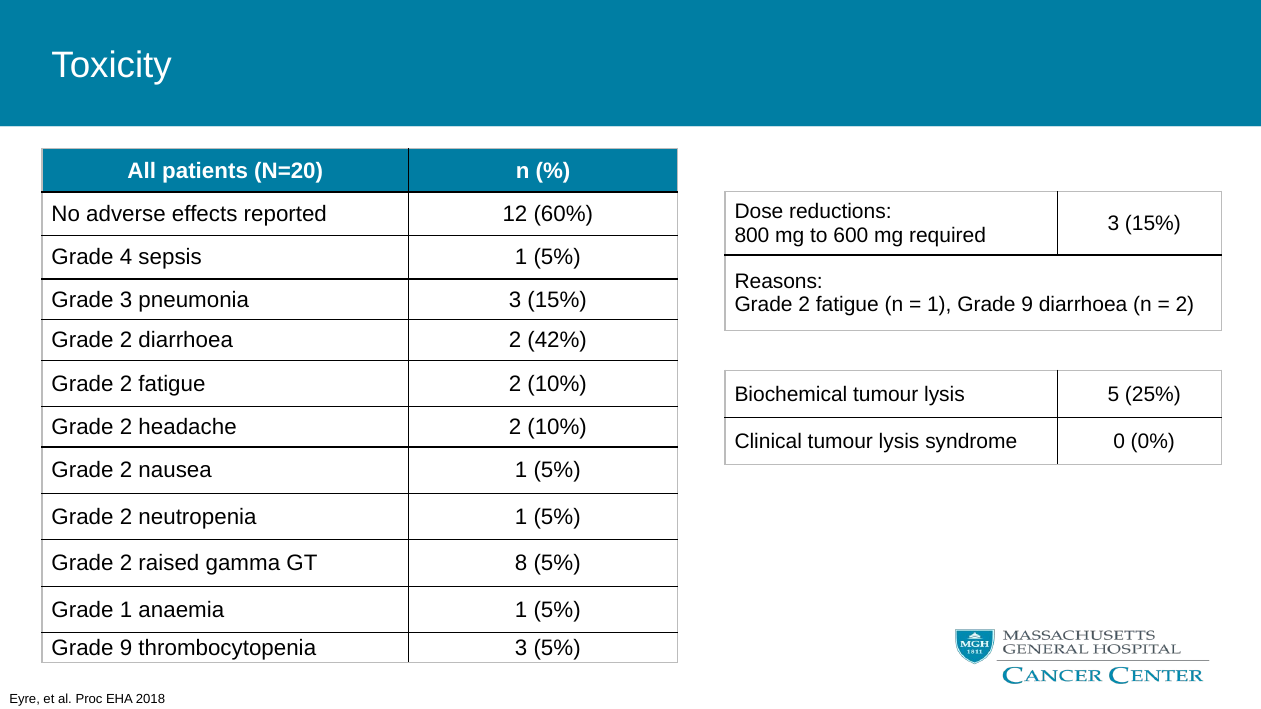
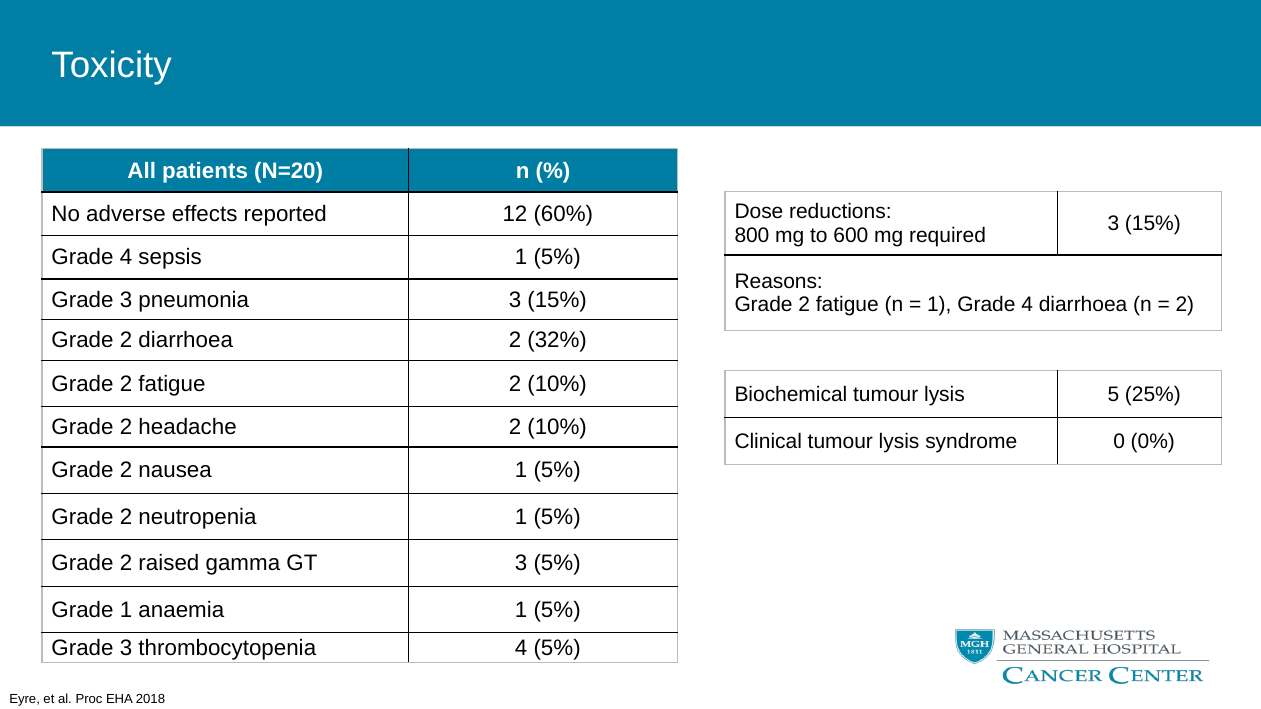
1 Grade 9: 9 -> 4
42%: 42% -> 32%
GT 8: 8 -> 3
9 at (126, 648): 9 -> 3
thrombocytopenia 3: 3 -> 4
